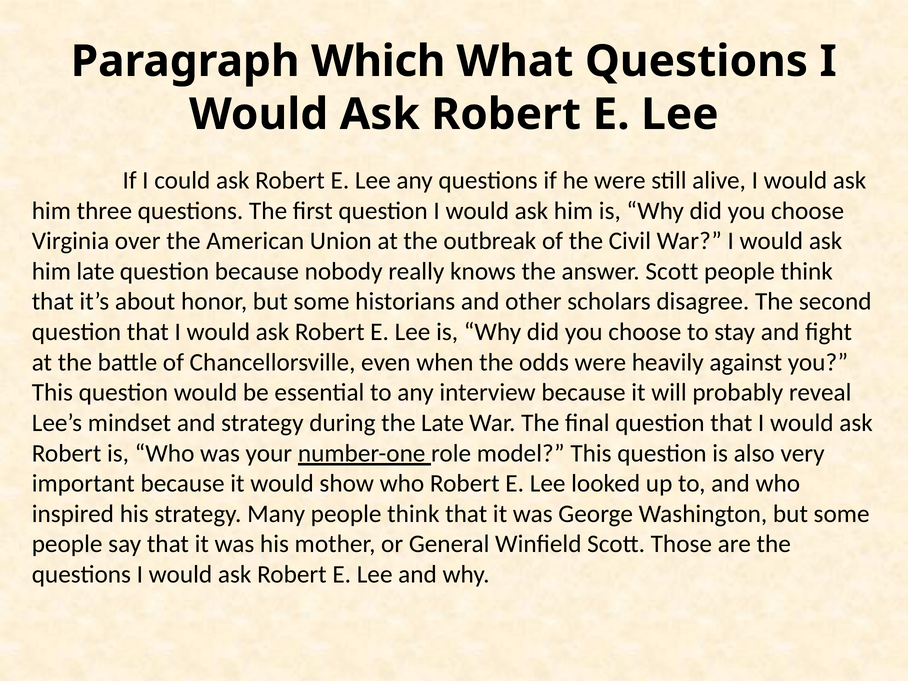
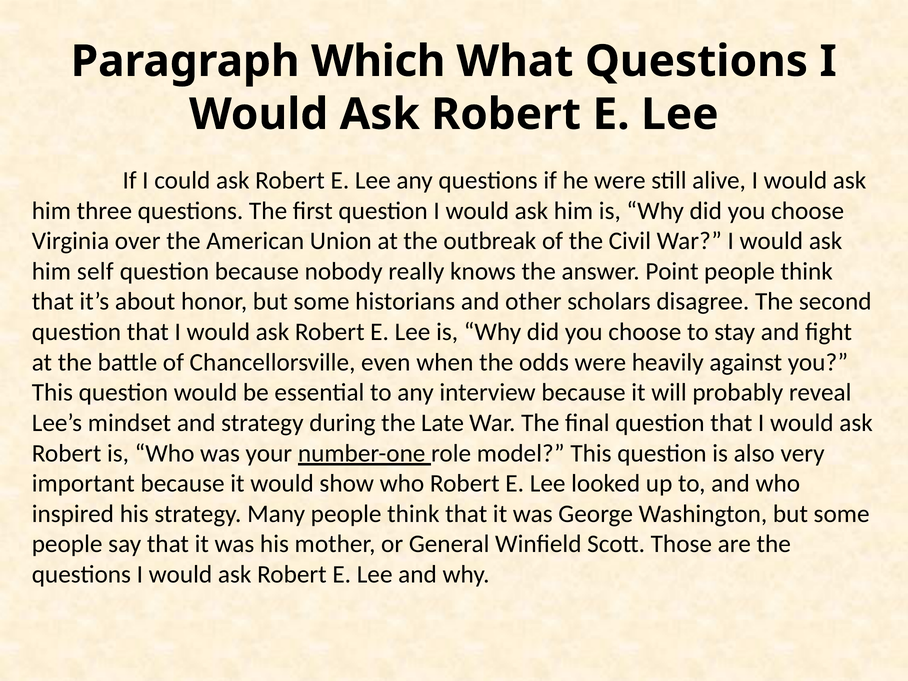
him late: late -> self
answer Scott: Scott -> Point
